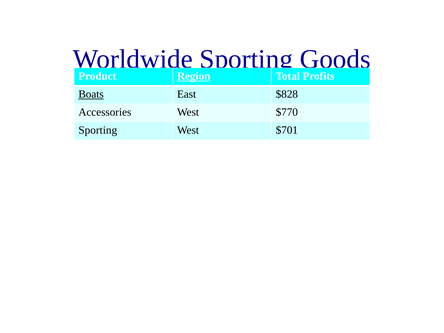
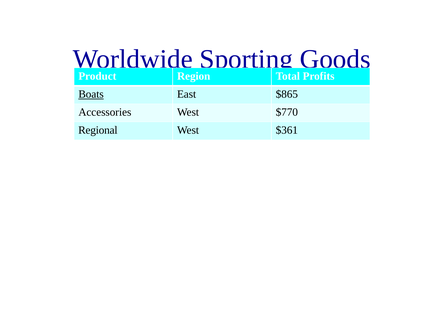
Region underline: present -> none
$828: $828 -> $865
Sporting at (98, 130): Sporting -> Regional
$701: $701 -> $361
